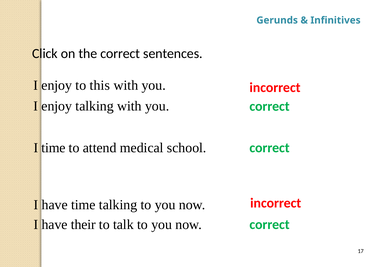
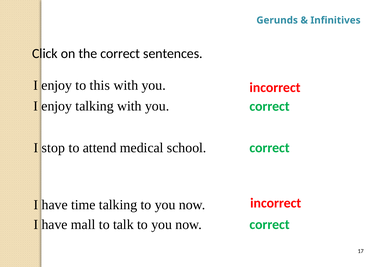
I time: time -> stop
their: their -> mall
